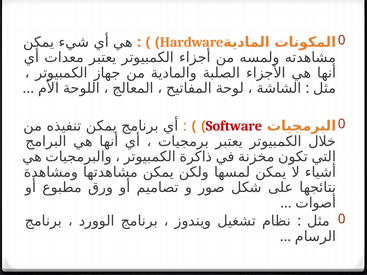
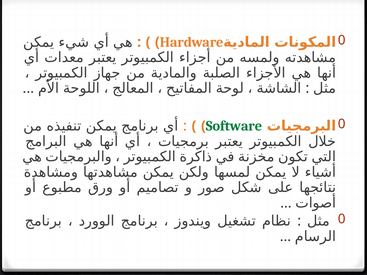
Software colour: red -> green
